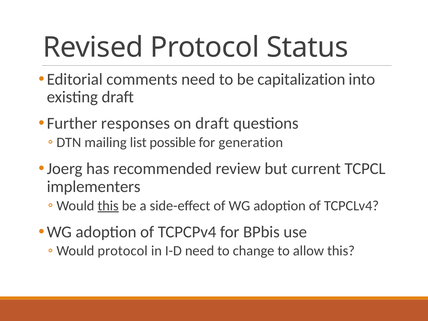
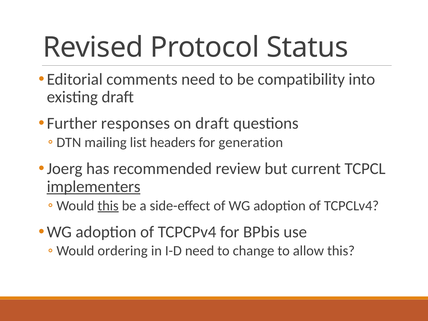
capitalization: capitalization -> compatibility
possible: possible -> headers
implementers underline: none -> present
protocol at (123, 251): protocol -> ordering
